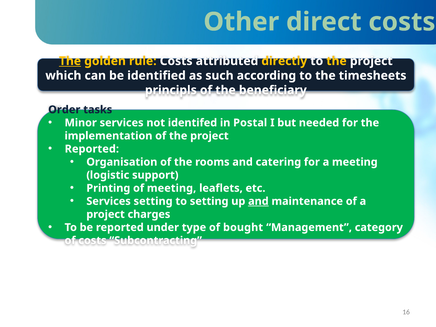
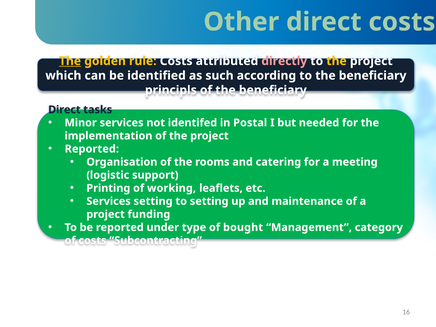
directly colour: yellow -> pink
to the timesheets: timesheets -> beneficiary
Order at (64, 110): Order -> Direct
of meeting: meeting -> working
and at (258, 201) underline: present -> none
charges: charges -> funding
